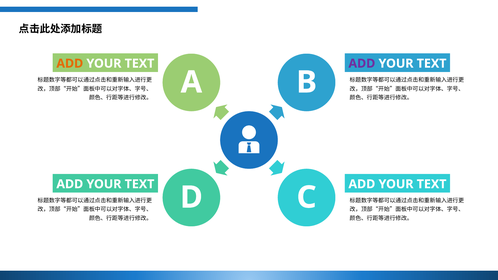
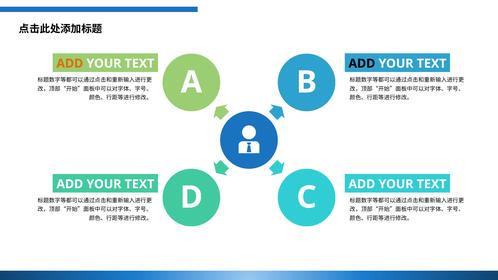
ADD at (362, 64) colour: purple -> black
